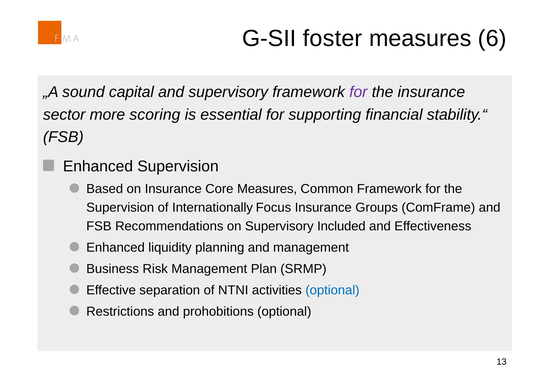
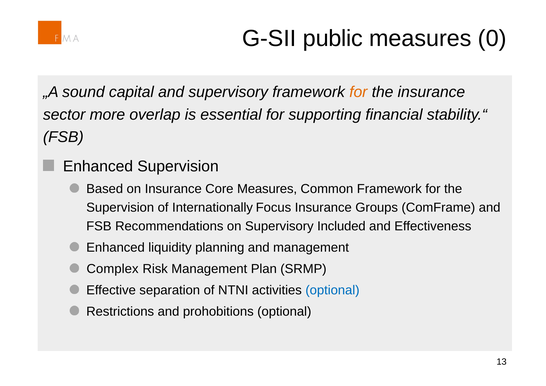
foster: foster -> public
6: 6 -> 0
for at (358, 92) colour: purple -> orange
scoring: scoring -> overlap
Business: Business -> Complex
